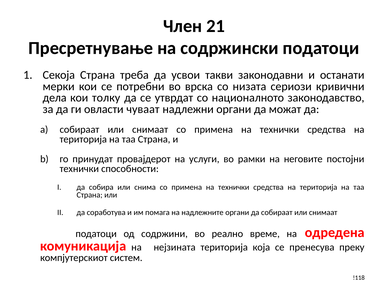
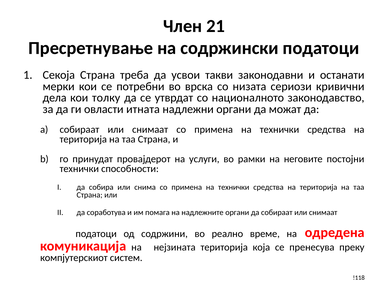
чуваат: чуваат -> итната
